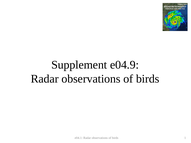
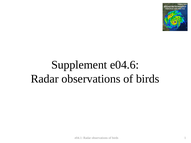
e04.9: e04.9 -> e04.6
